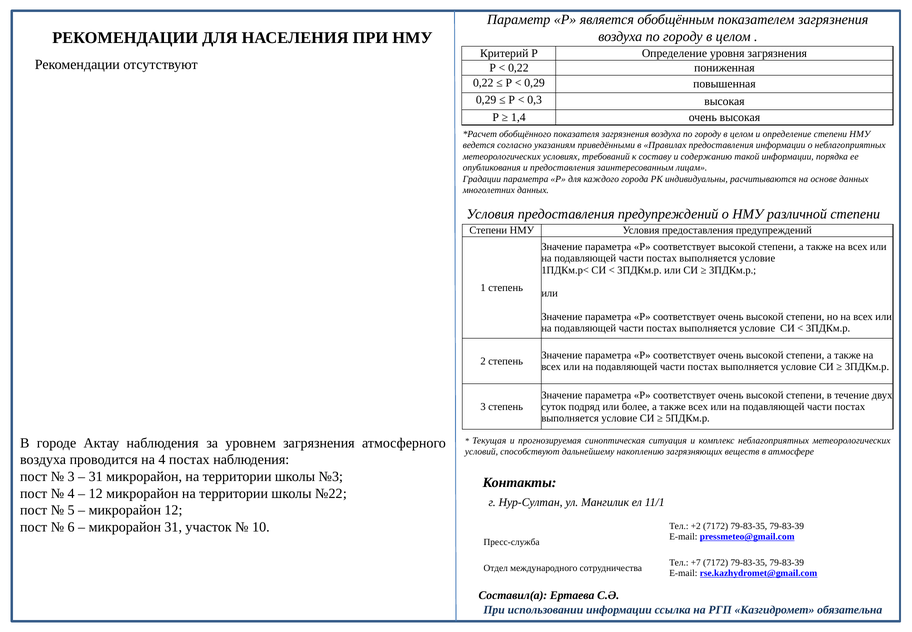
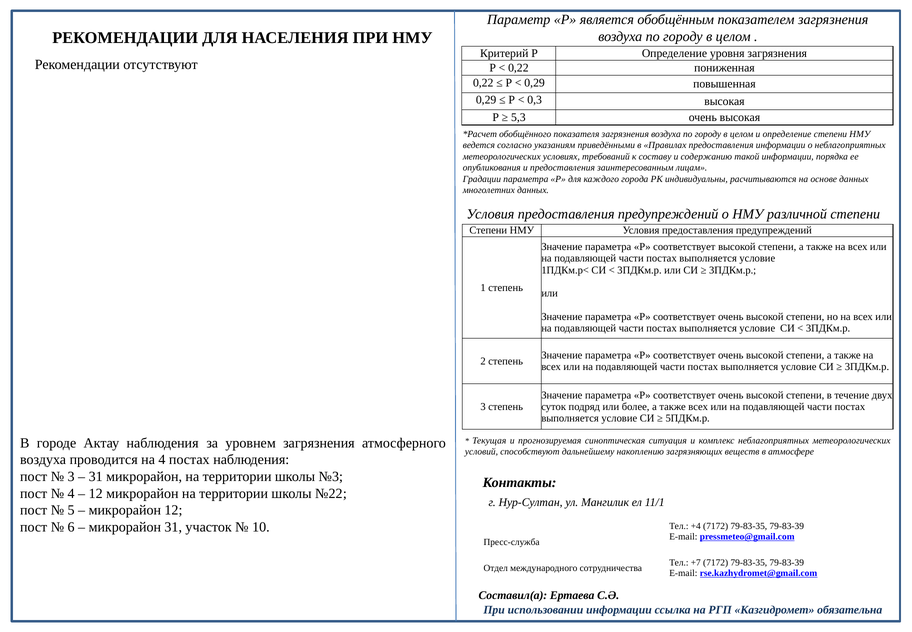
1,4: 1,4 -> 5,3
+2: +2 -> +4
